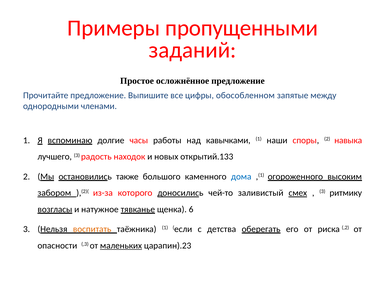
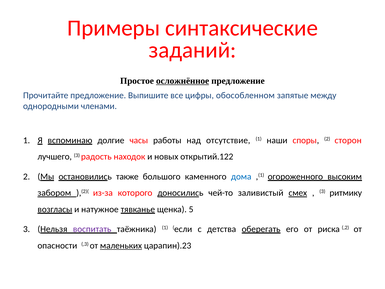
пропущенными: пропущенными -> синтаксические
осложнённое underline: none -> present
кавычками: кавычками -> отсутствие
навыка: навыка -> сторон
открытий.133: открытий.133 -> открытий.122
6: 6 -> 5
воспитать colour: orange -> purple
